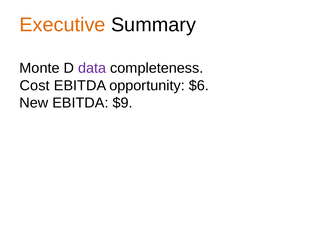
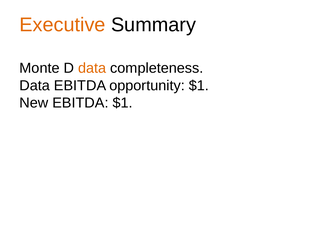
data at (92, 68) colour: purple -> orange
Cost at (35, 85): Cost -> Data
opportunity $6: $6 -> $1
EBITDA $9: $9 -> $1
